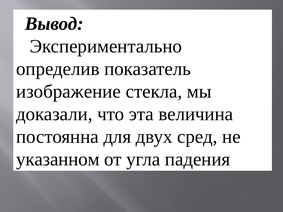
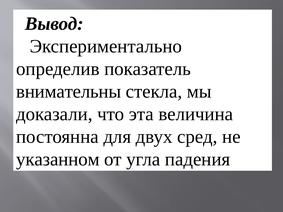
изображение: изображение -> внимательны
